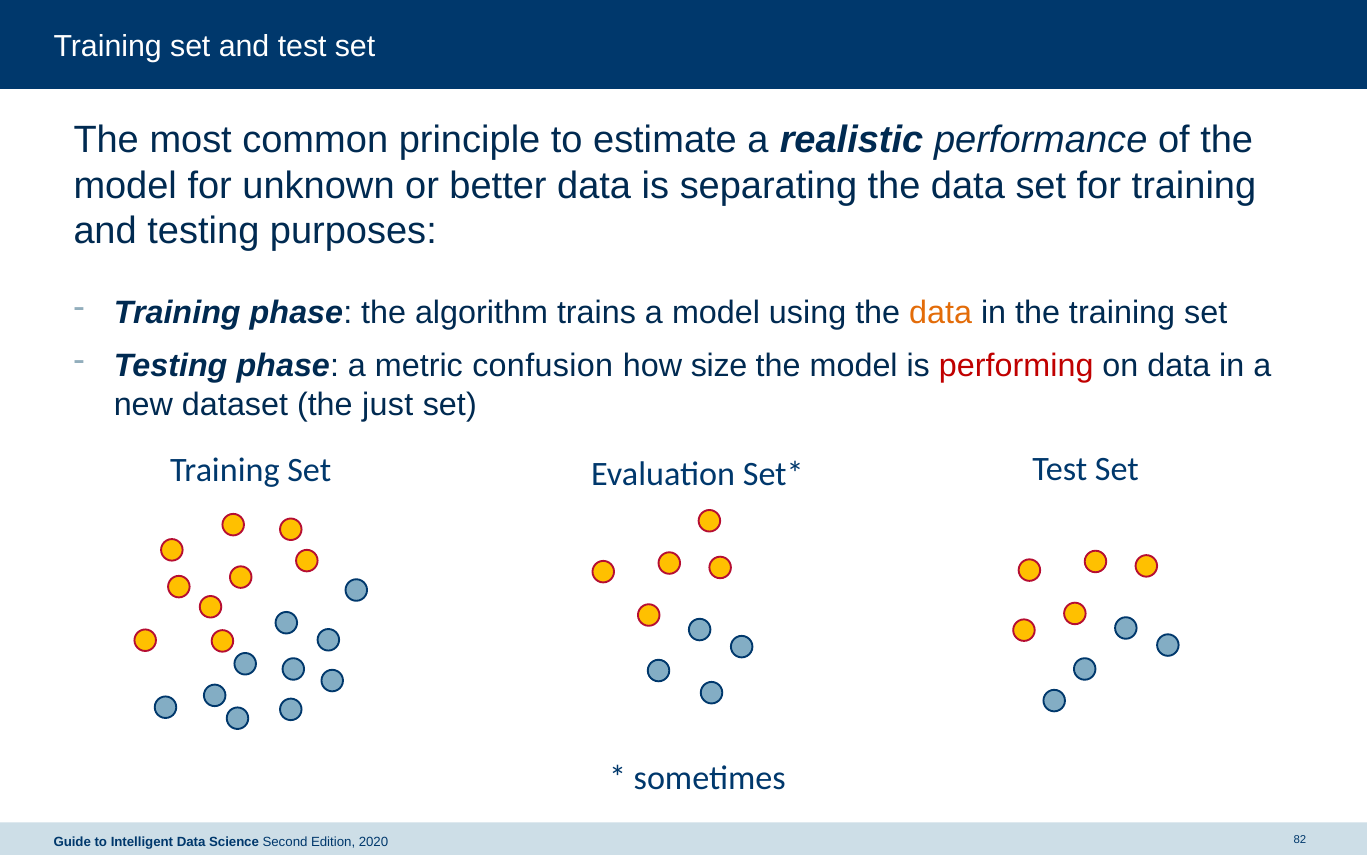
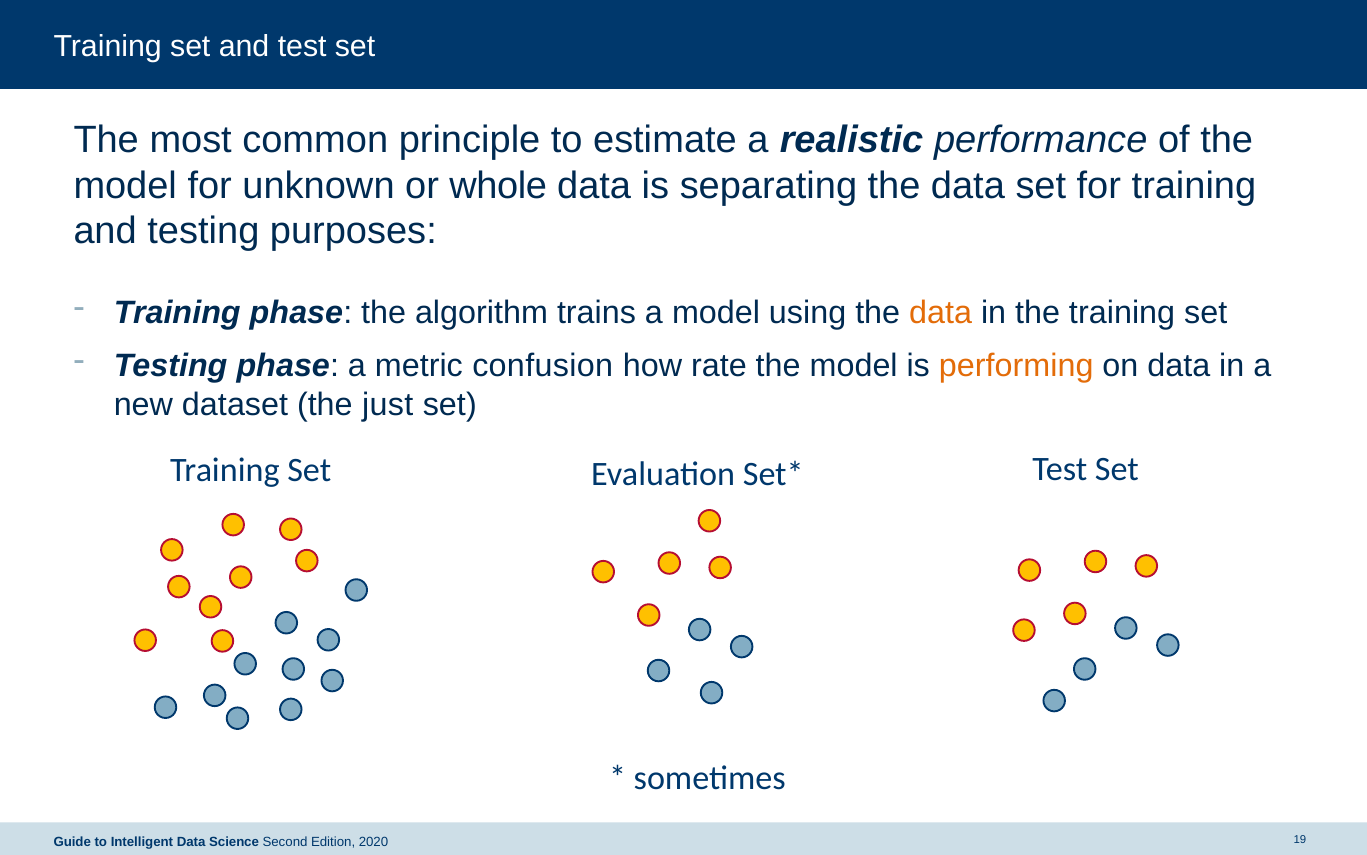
better: better -> whole
size: size -> rate
performing colour: red -> orange
82: 82 -> 19
